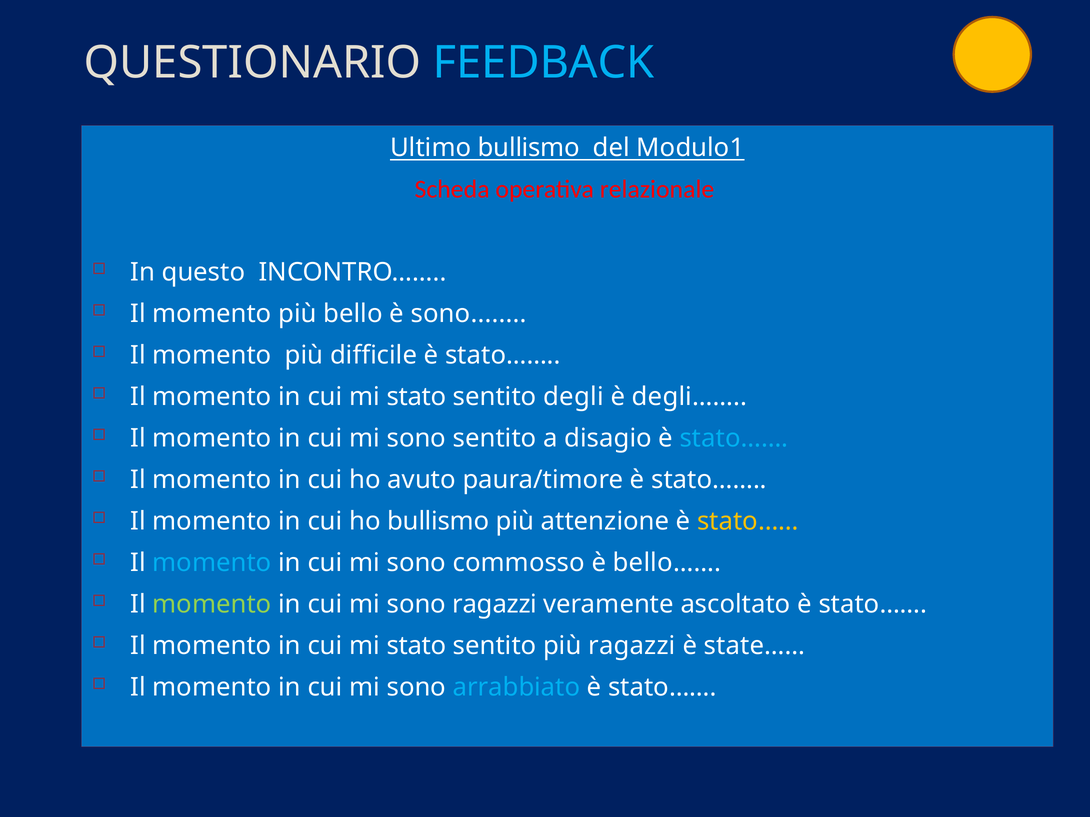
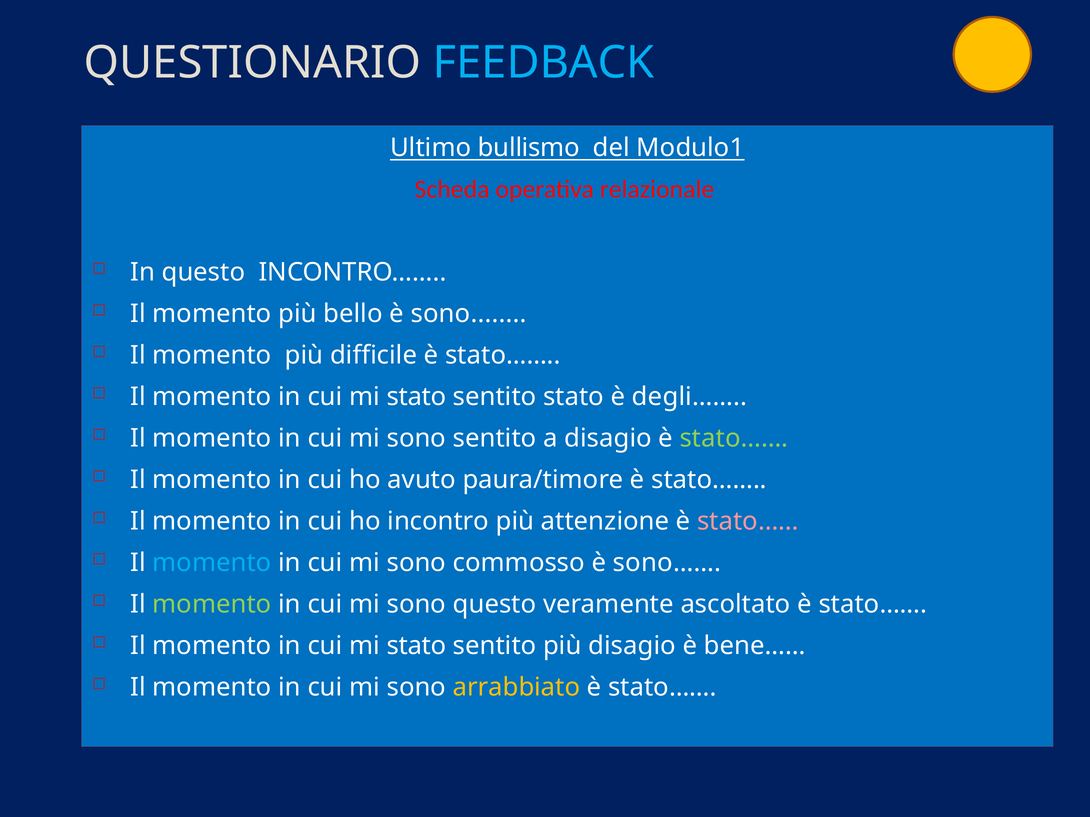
sentito degli: degli -> stato
stato…… at (734, 439) colour: light blue -> light green
ho bullismo: bullismo -> incontro
stato…… at (748, 522) colour: yellow -> pink
bello……: bello…… -> sono……
sono ragazzi: ragazzi -> questo
più ragazzi: ragazzi -> disagio
state……: state…… -> bene……
arrabbiato colour: light blue -> yellow
